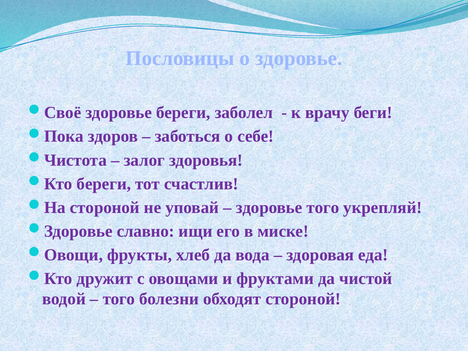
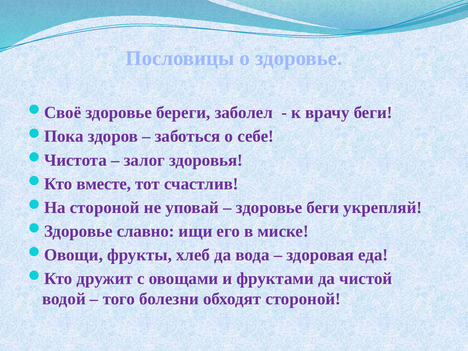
береги at (104, 184): береги -> вместе
здоровье того: того -> беги
